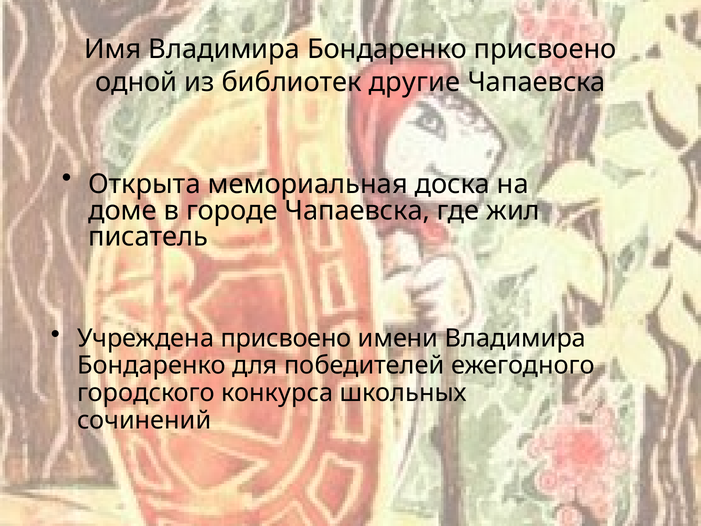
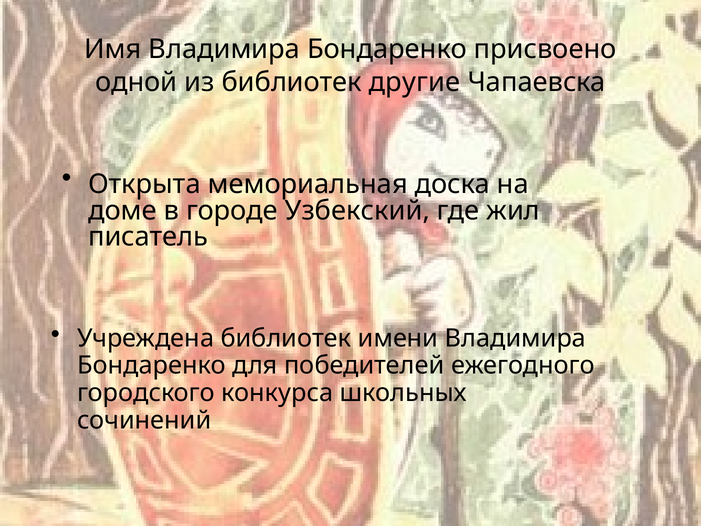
городе Чапаевска: Чапаевска -> Узбекский
Учреждена присвоено: присвоено -> библиотек
